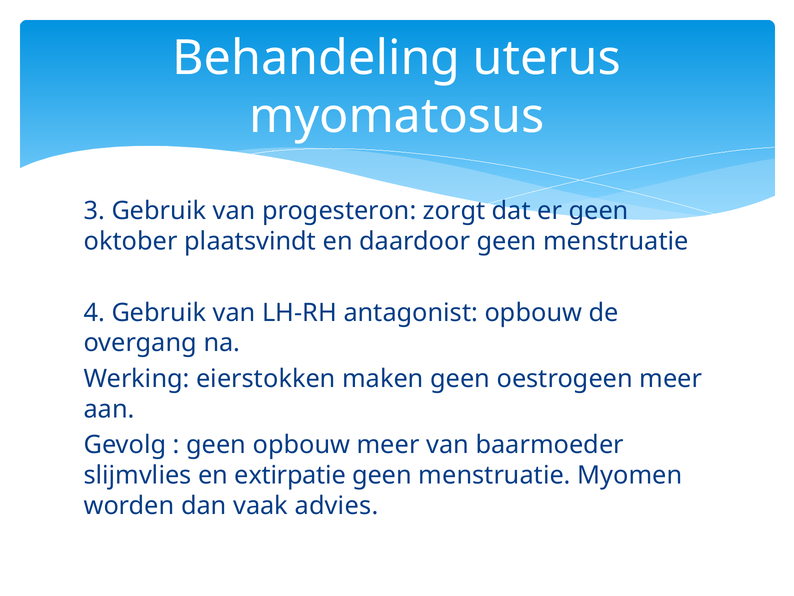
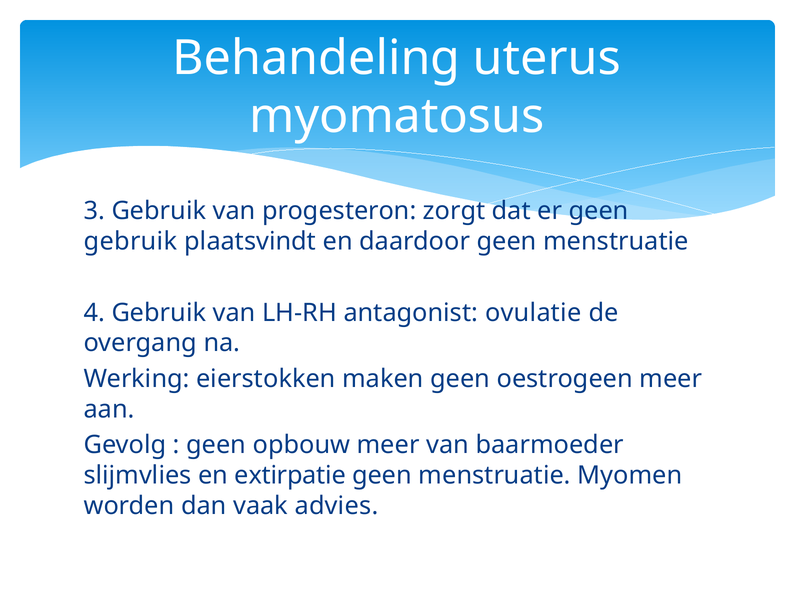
oktober at (131, 241): oktober -> gebruik
antagonist opbouw: opbouw -> ovulatie
